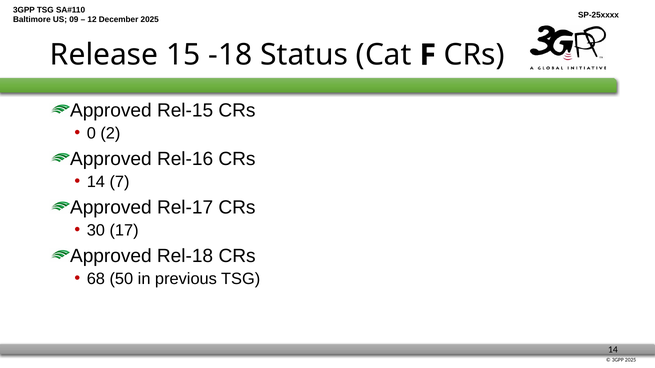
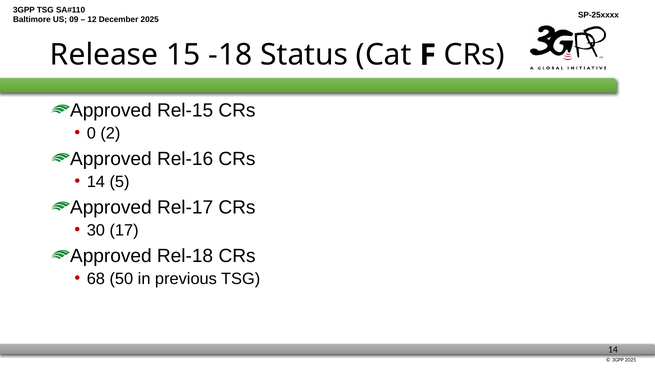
7: 7 -> 5
